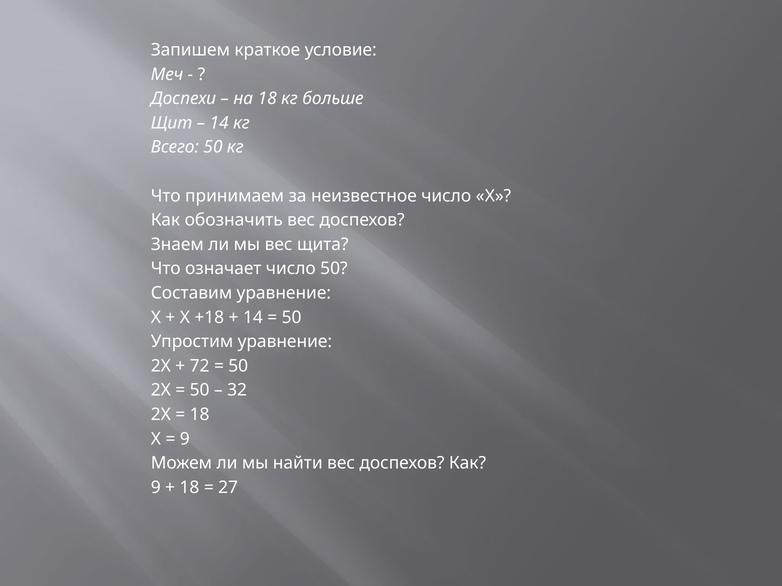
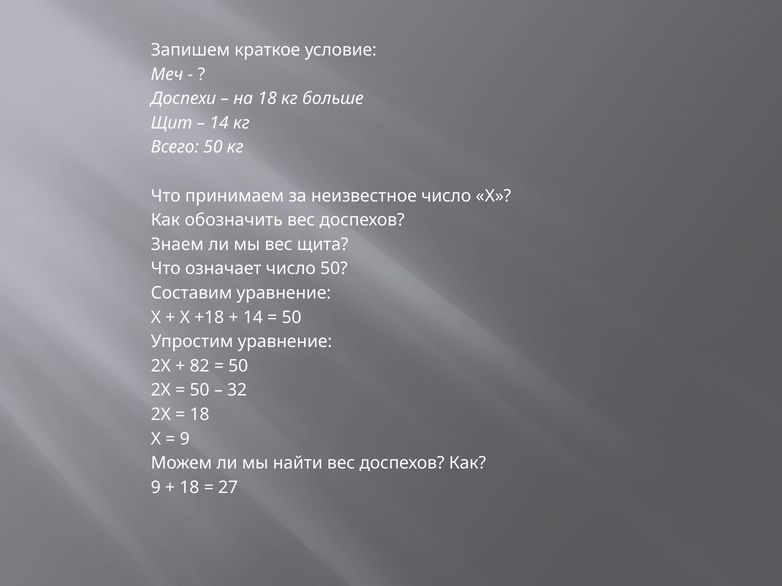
72: 72 -> 82
